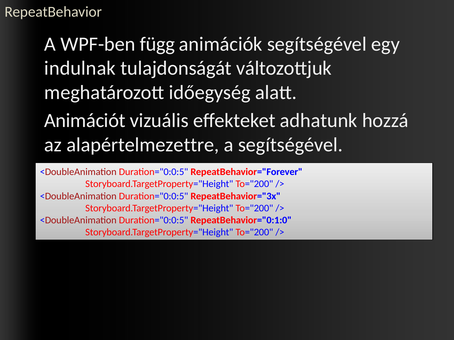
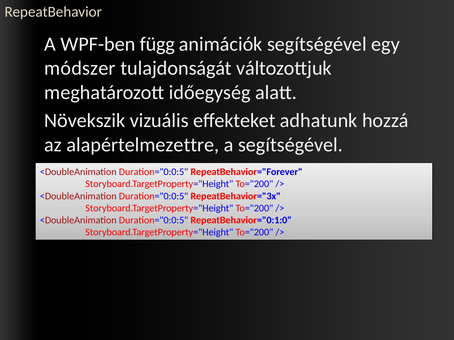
indulnak: indulnak -> módszer
Animációt: Animációt -> Növekszik
